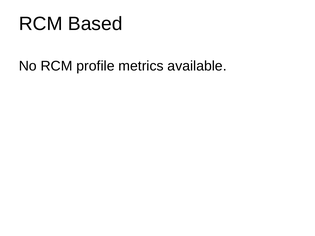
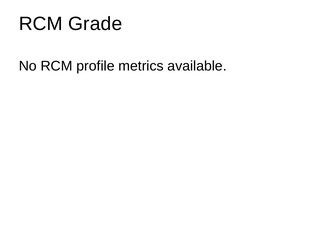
Based: Based -> Grade
